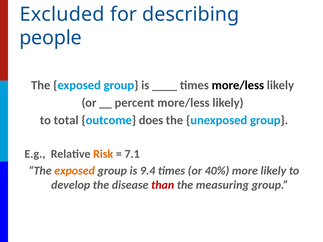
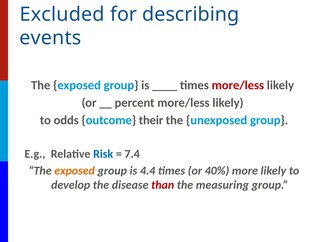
people: people -> events
more/less at (238, 85) colour: black -> red
total: total -> odds
does: does -> their
Risk colour: orange -> blue
7.1: 7.1 -> 7.4
9.4: 9.4 -> 4.4
